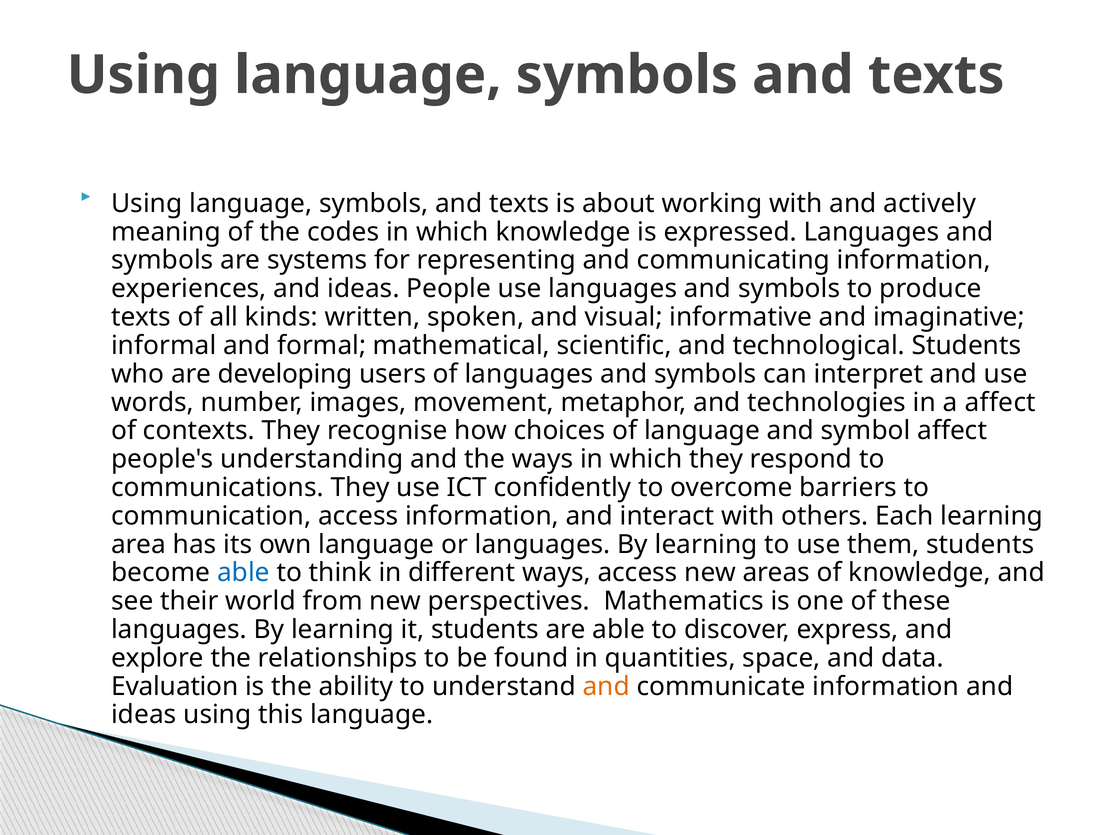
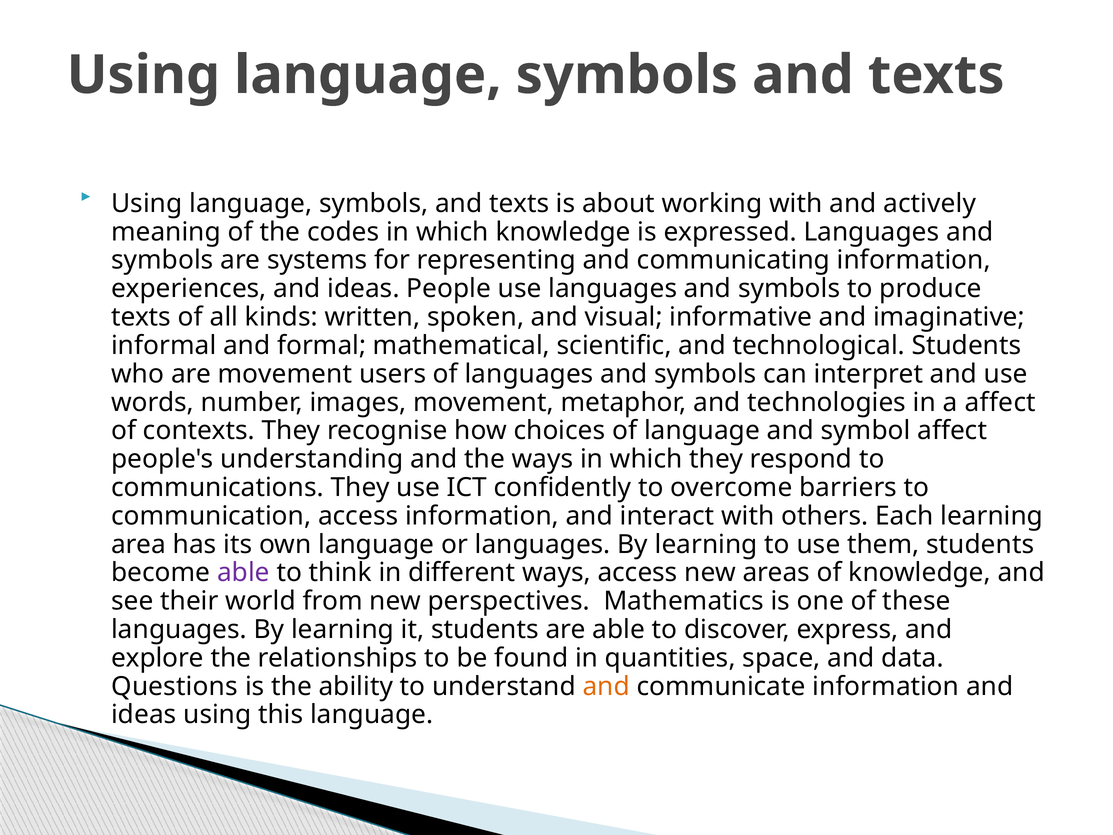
are developing: developing -> movement
able at (243, 573) colour: blue -> purple
Evaluation: Evaluation -> Questions
